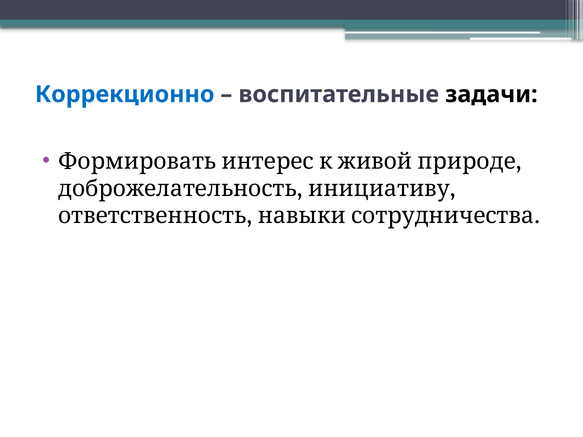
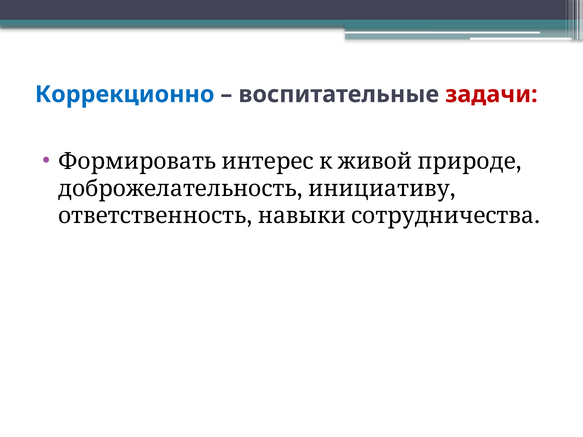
задачи colour: black -> red
